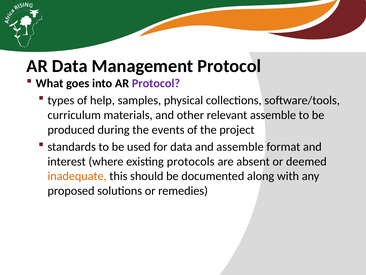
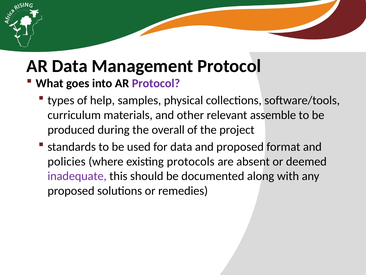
events: events -> overall
and assemble: assemble -> proposed
interest: interest -> policies
inadequate colour: orange -> purple
